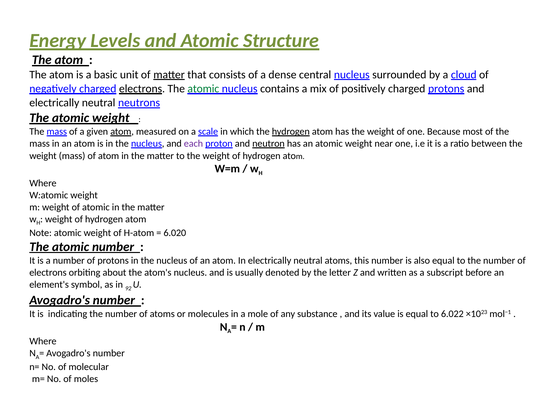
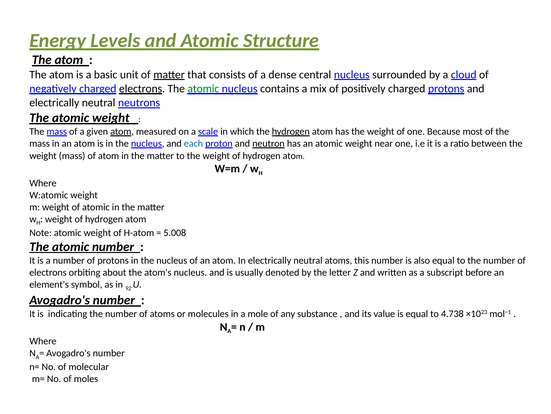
each colour: purple -> blue
6.020: 6.020 -> 5.008
6.022: 6.022 -> 4.738
